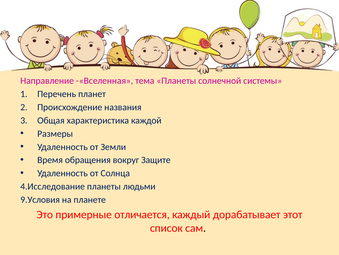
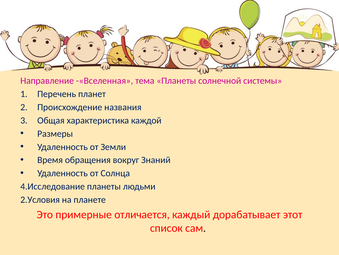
Защите: Защите -> Знаний
9.Условия: 9.Условия -> 2.Условия
